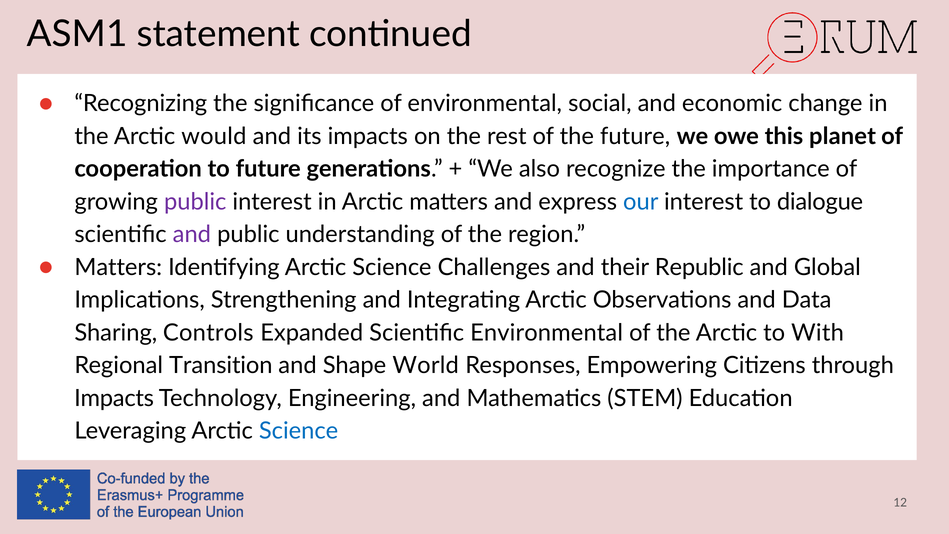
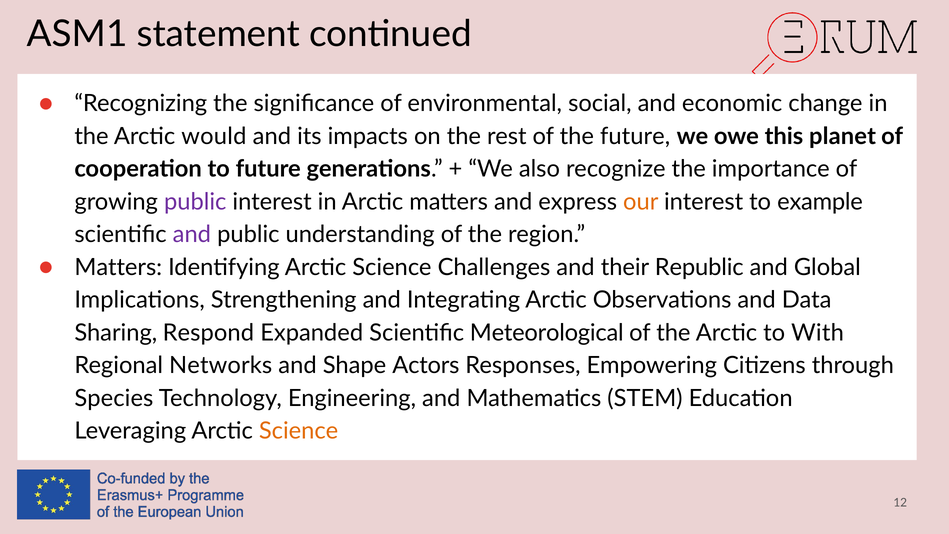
our colour: blue -> orange
dialogue: dialogue -> example
Controls: Controls -> Respond
Scientific Environmental: Environmental -> Meteorological
Transition: Transition -> Networks
World: World -> Actors
Impacts at (114, 398): Impacts -> Species
Science at (299, 431) colour: blue -> orange
